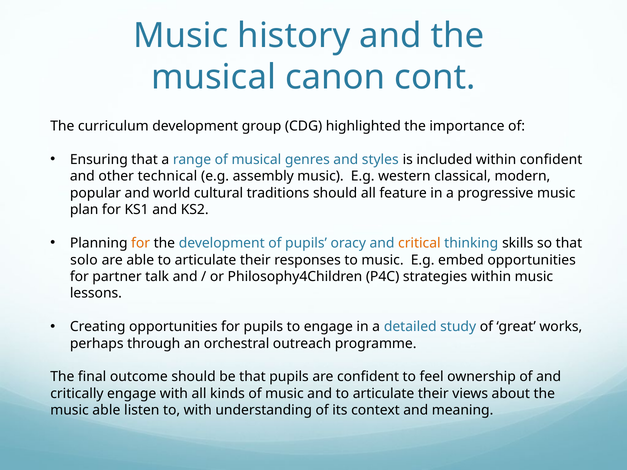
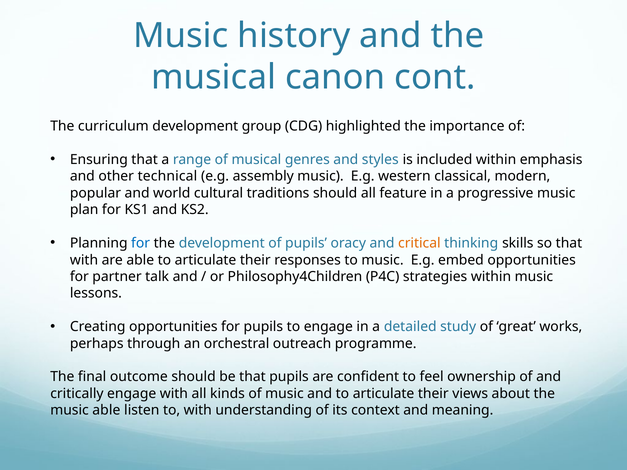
within confident: confident -> emphasis
for at (141, 243) colour: orange -> blue
solo at (84, 260): solo -> with
